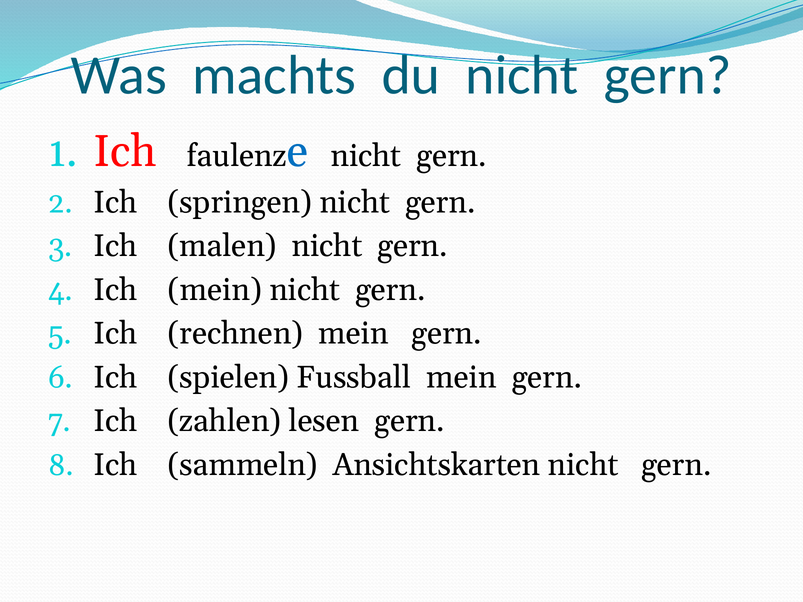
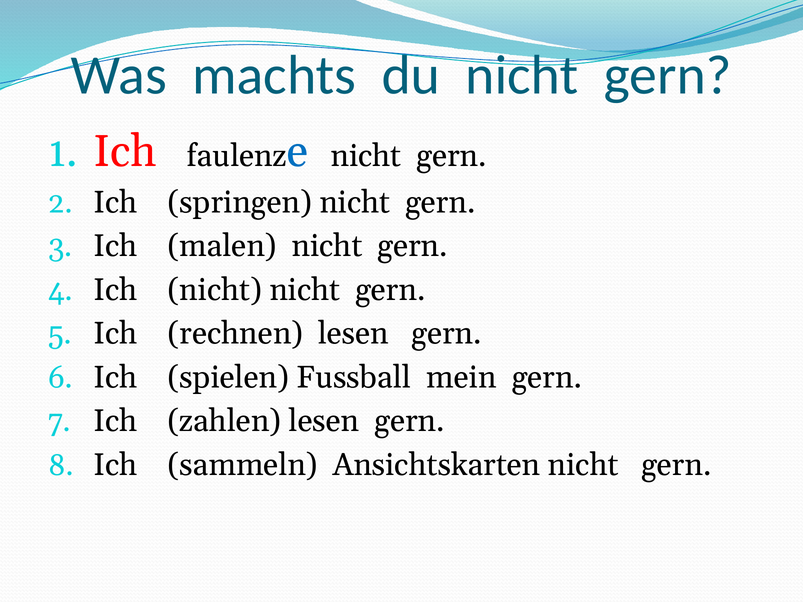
Ich mein: mein -> nicht
rechnen mein: mein -> lesen
